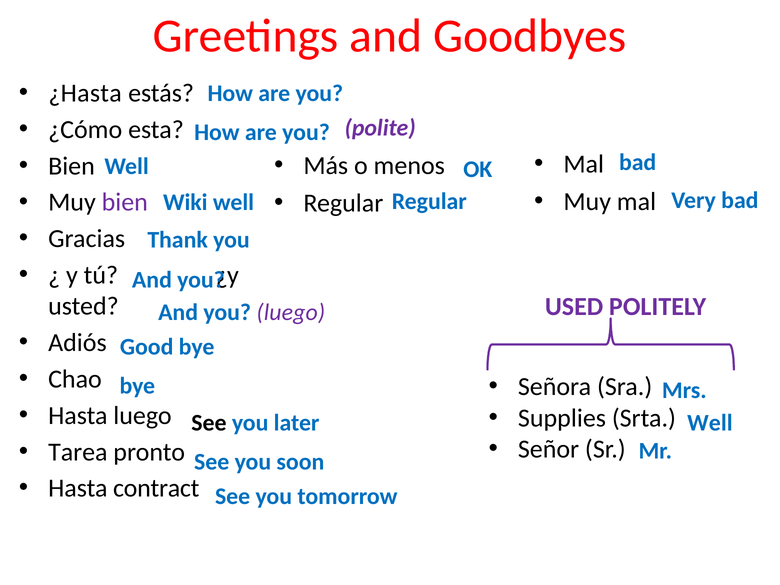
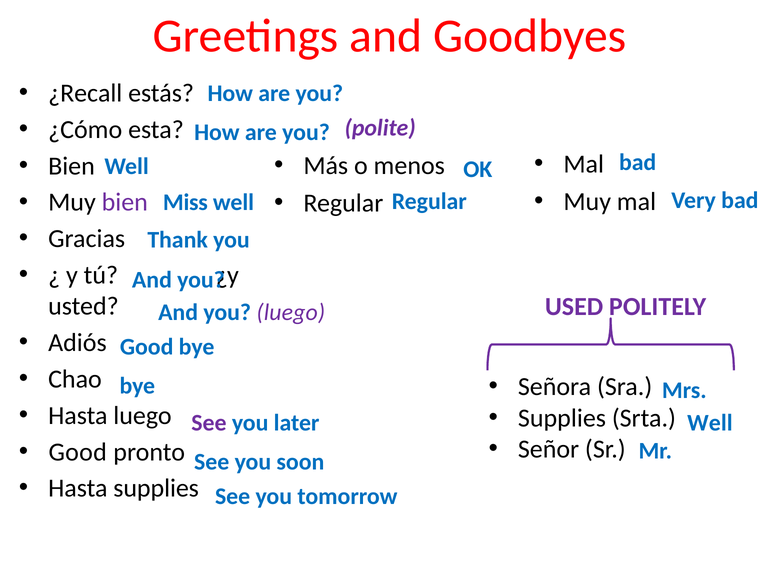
¿Hasta: ¿Hasta -> ¿Recall
Wiki: Wiki -> Miss
See at (209, 423) colour: black -> purple
Tarea at (78, 452): Tarea -> Good
Hasta contract: contract -> supplies
